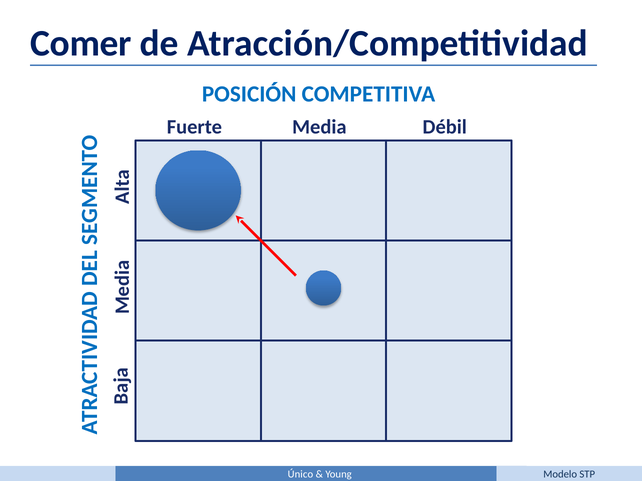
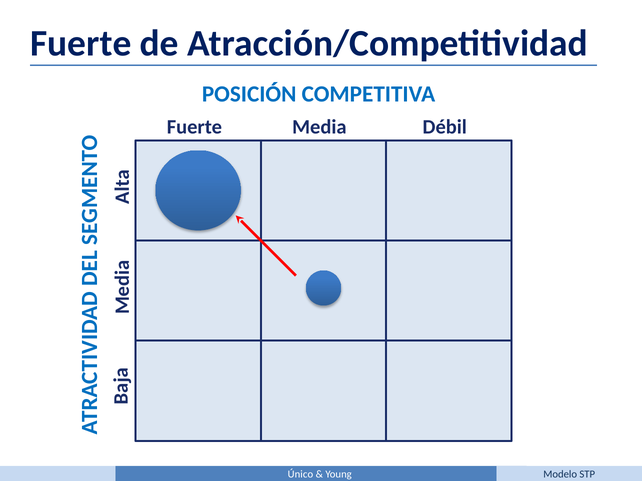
Comer at (81, 43): Comer -> Fuerte
